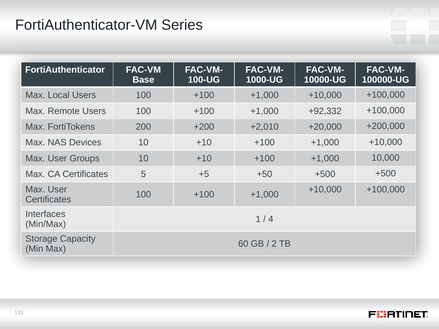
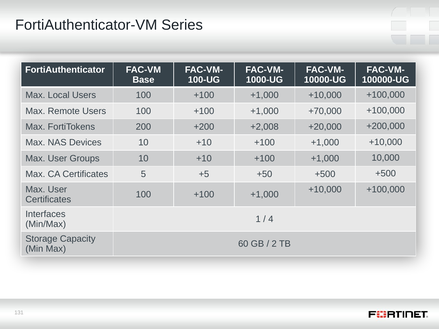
+92,332: +92,332 -> +70,000
+2,010: +2,010 -> +2,008
